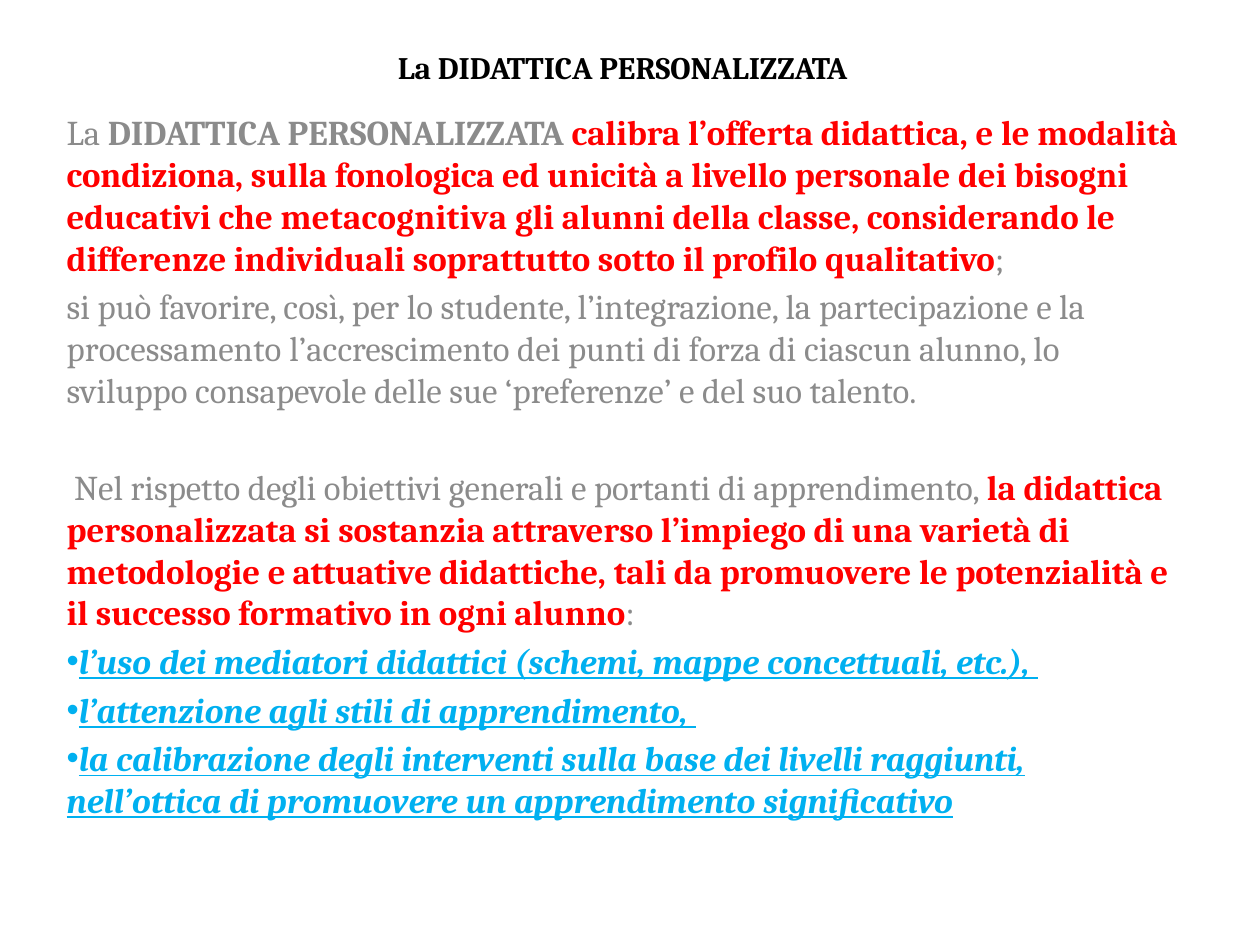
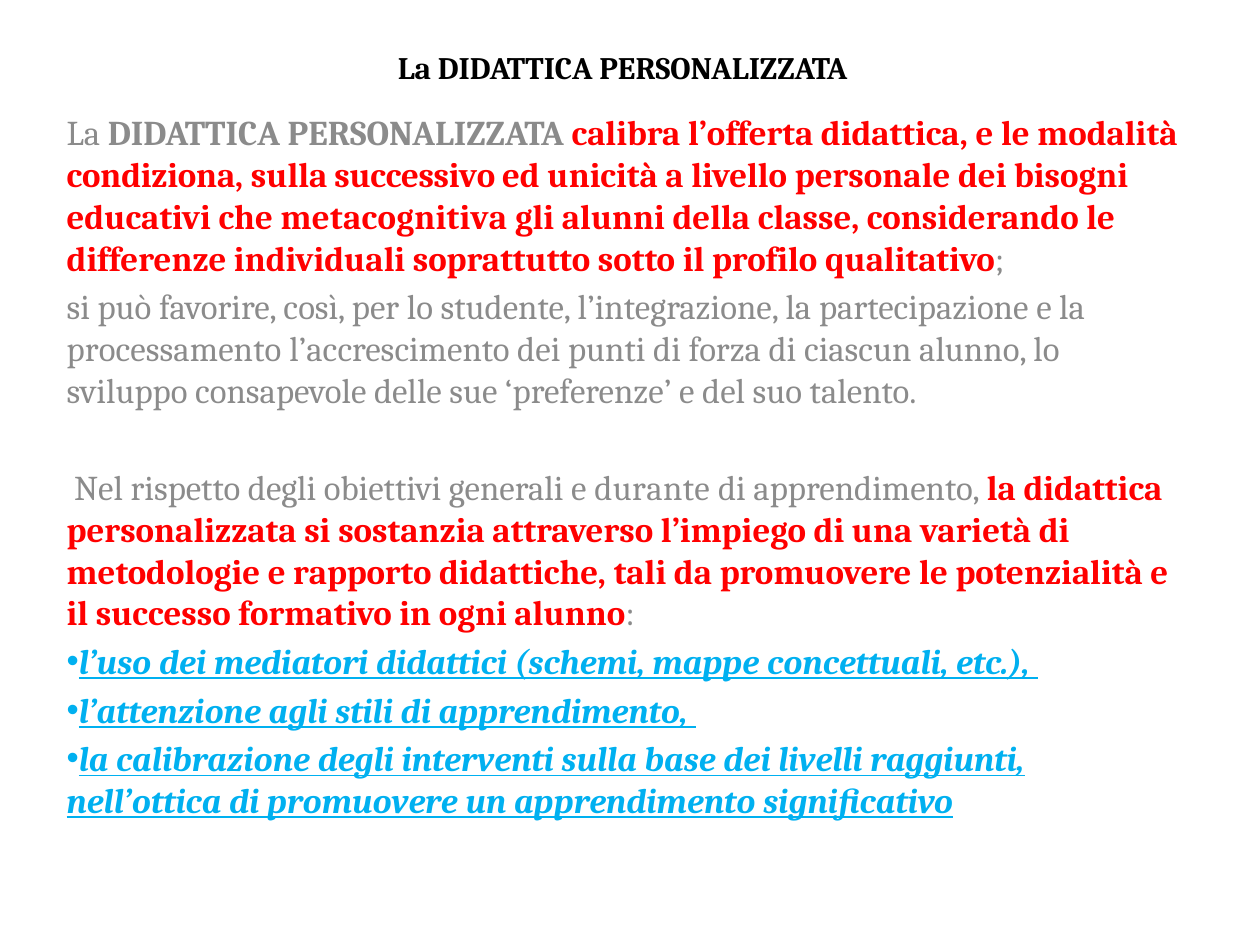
fonologica: fonologica -> successivo
portanti: portanti -> durante
attuative: attuative -> rapporto
